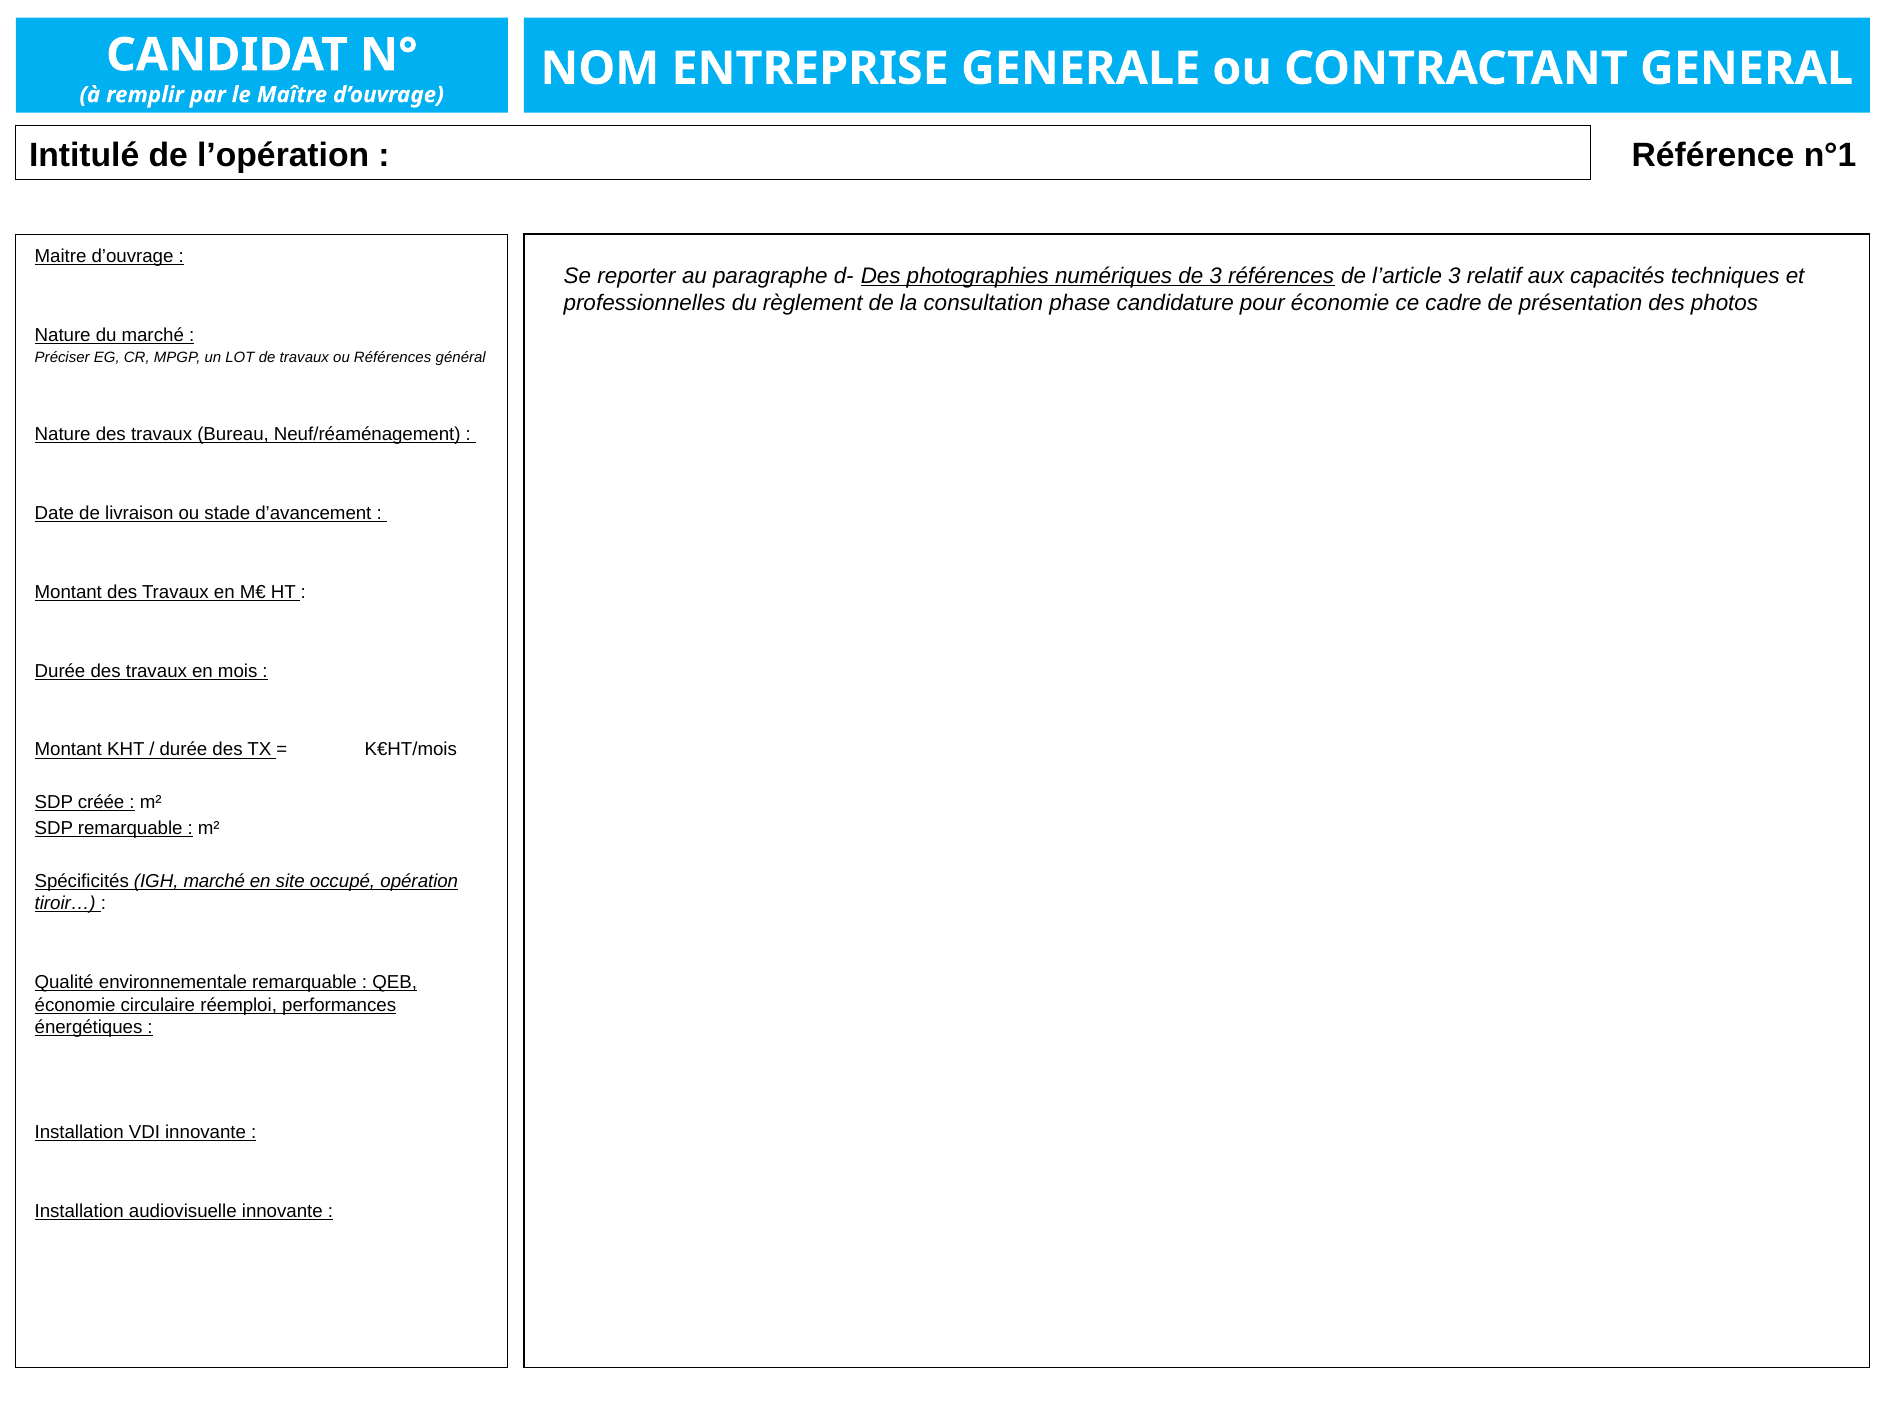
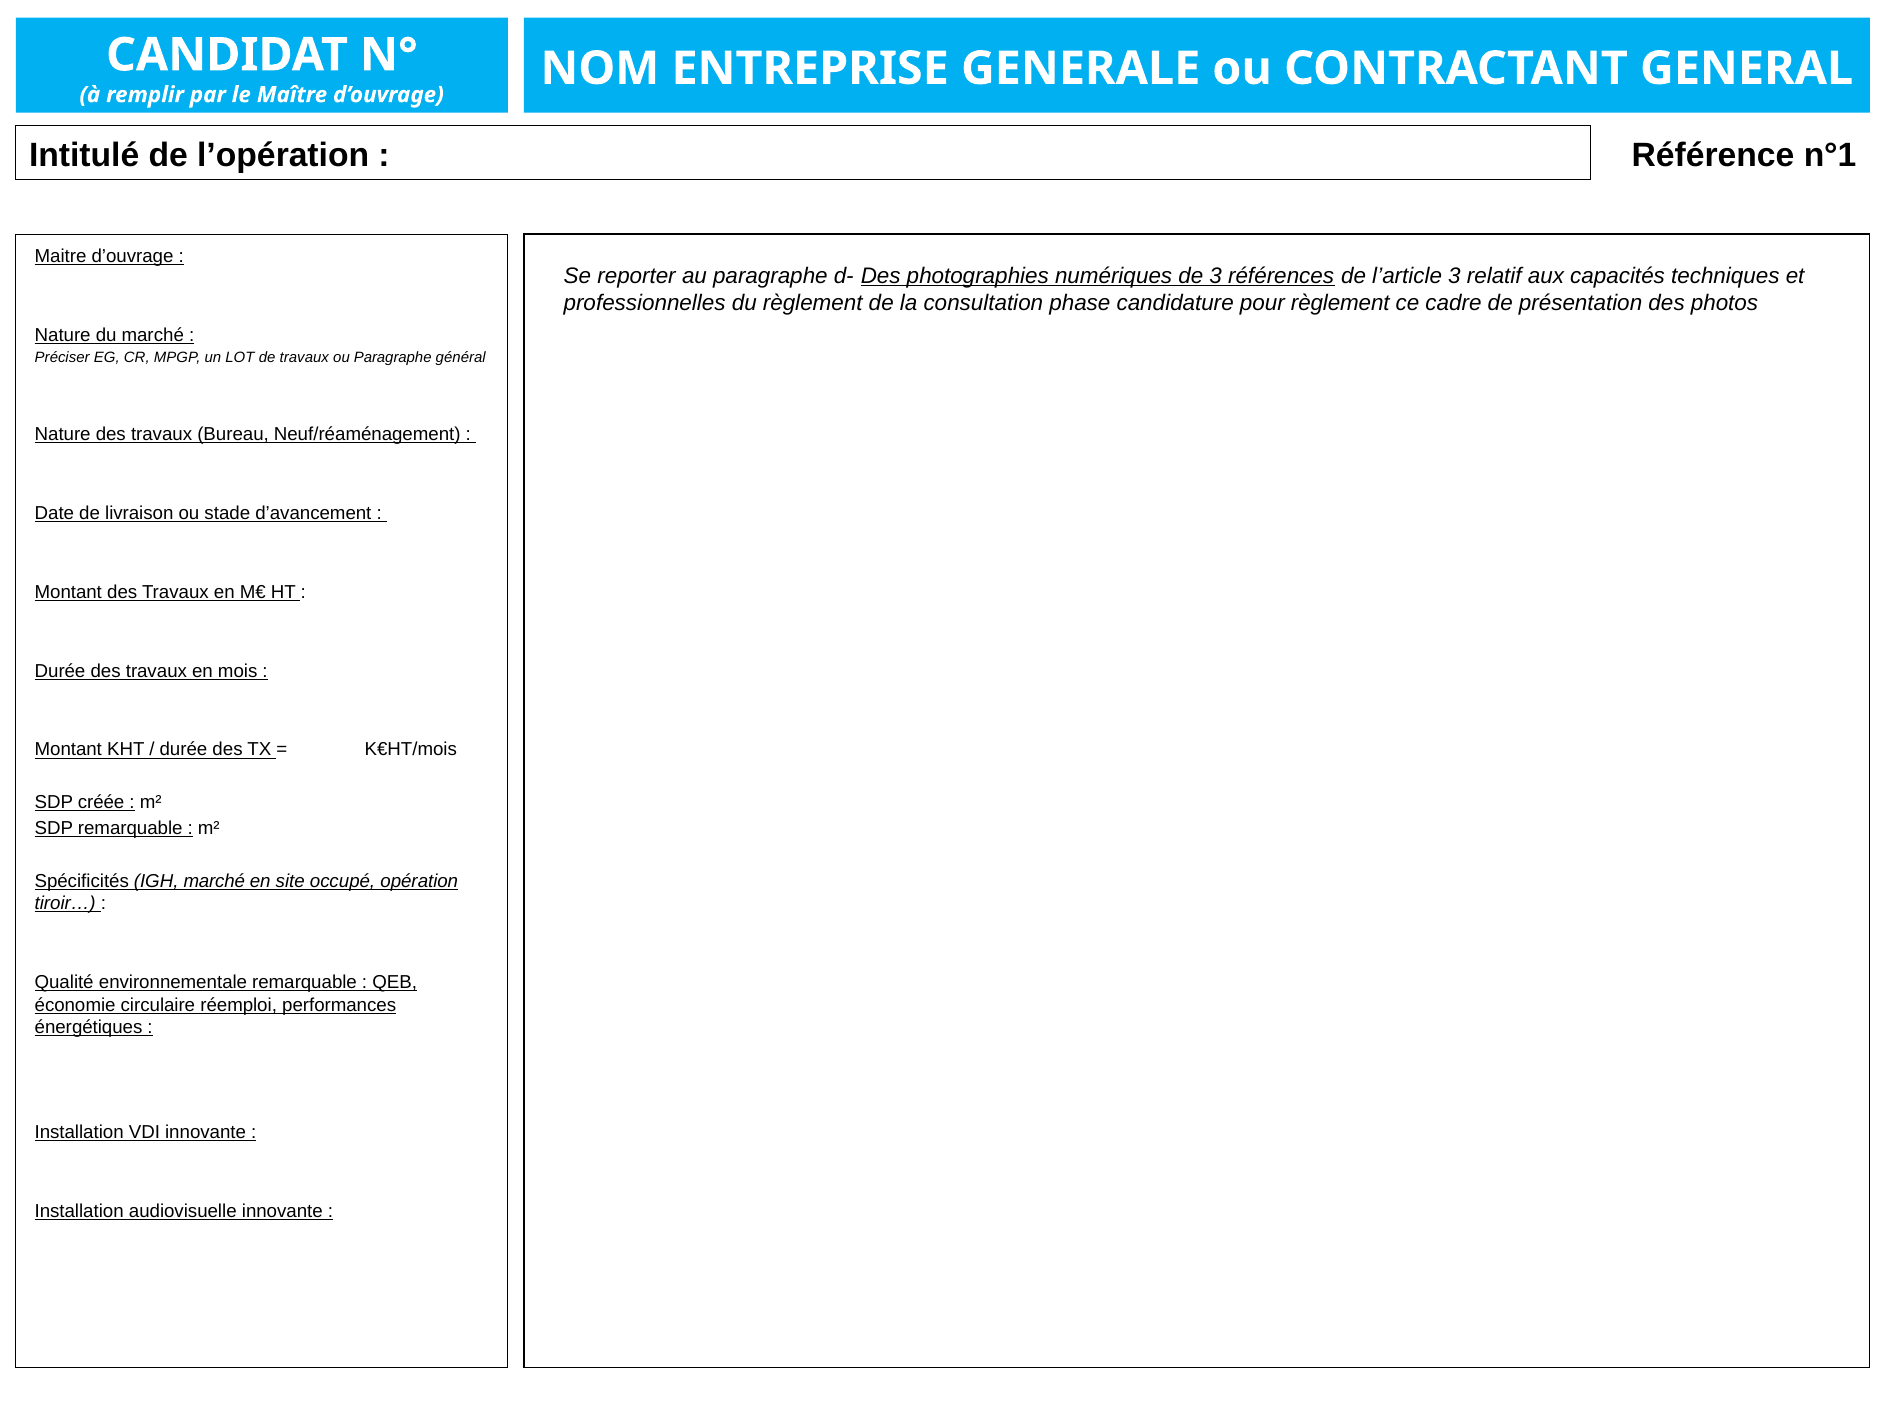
pour économie: économie -> règlement
ou Références: Références -> Paragraphe
